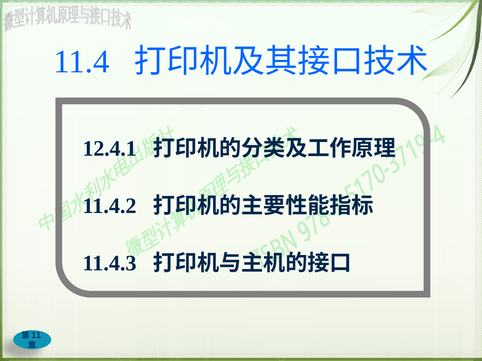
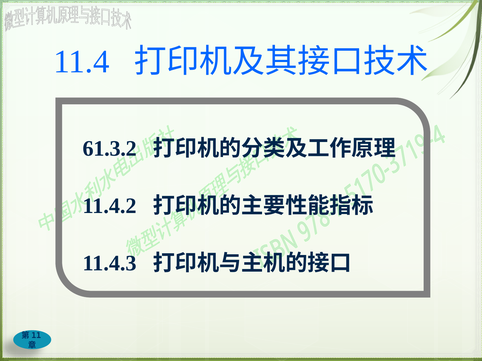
12.4.1: 12.4.1 -> 61.3.2
